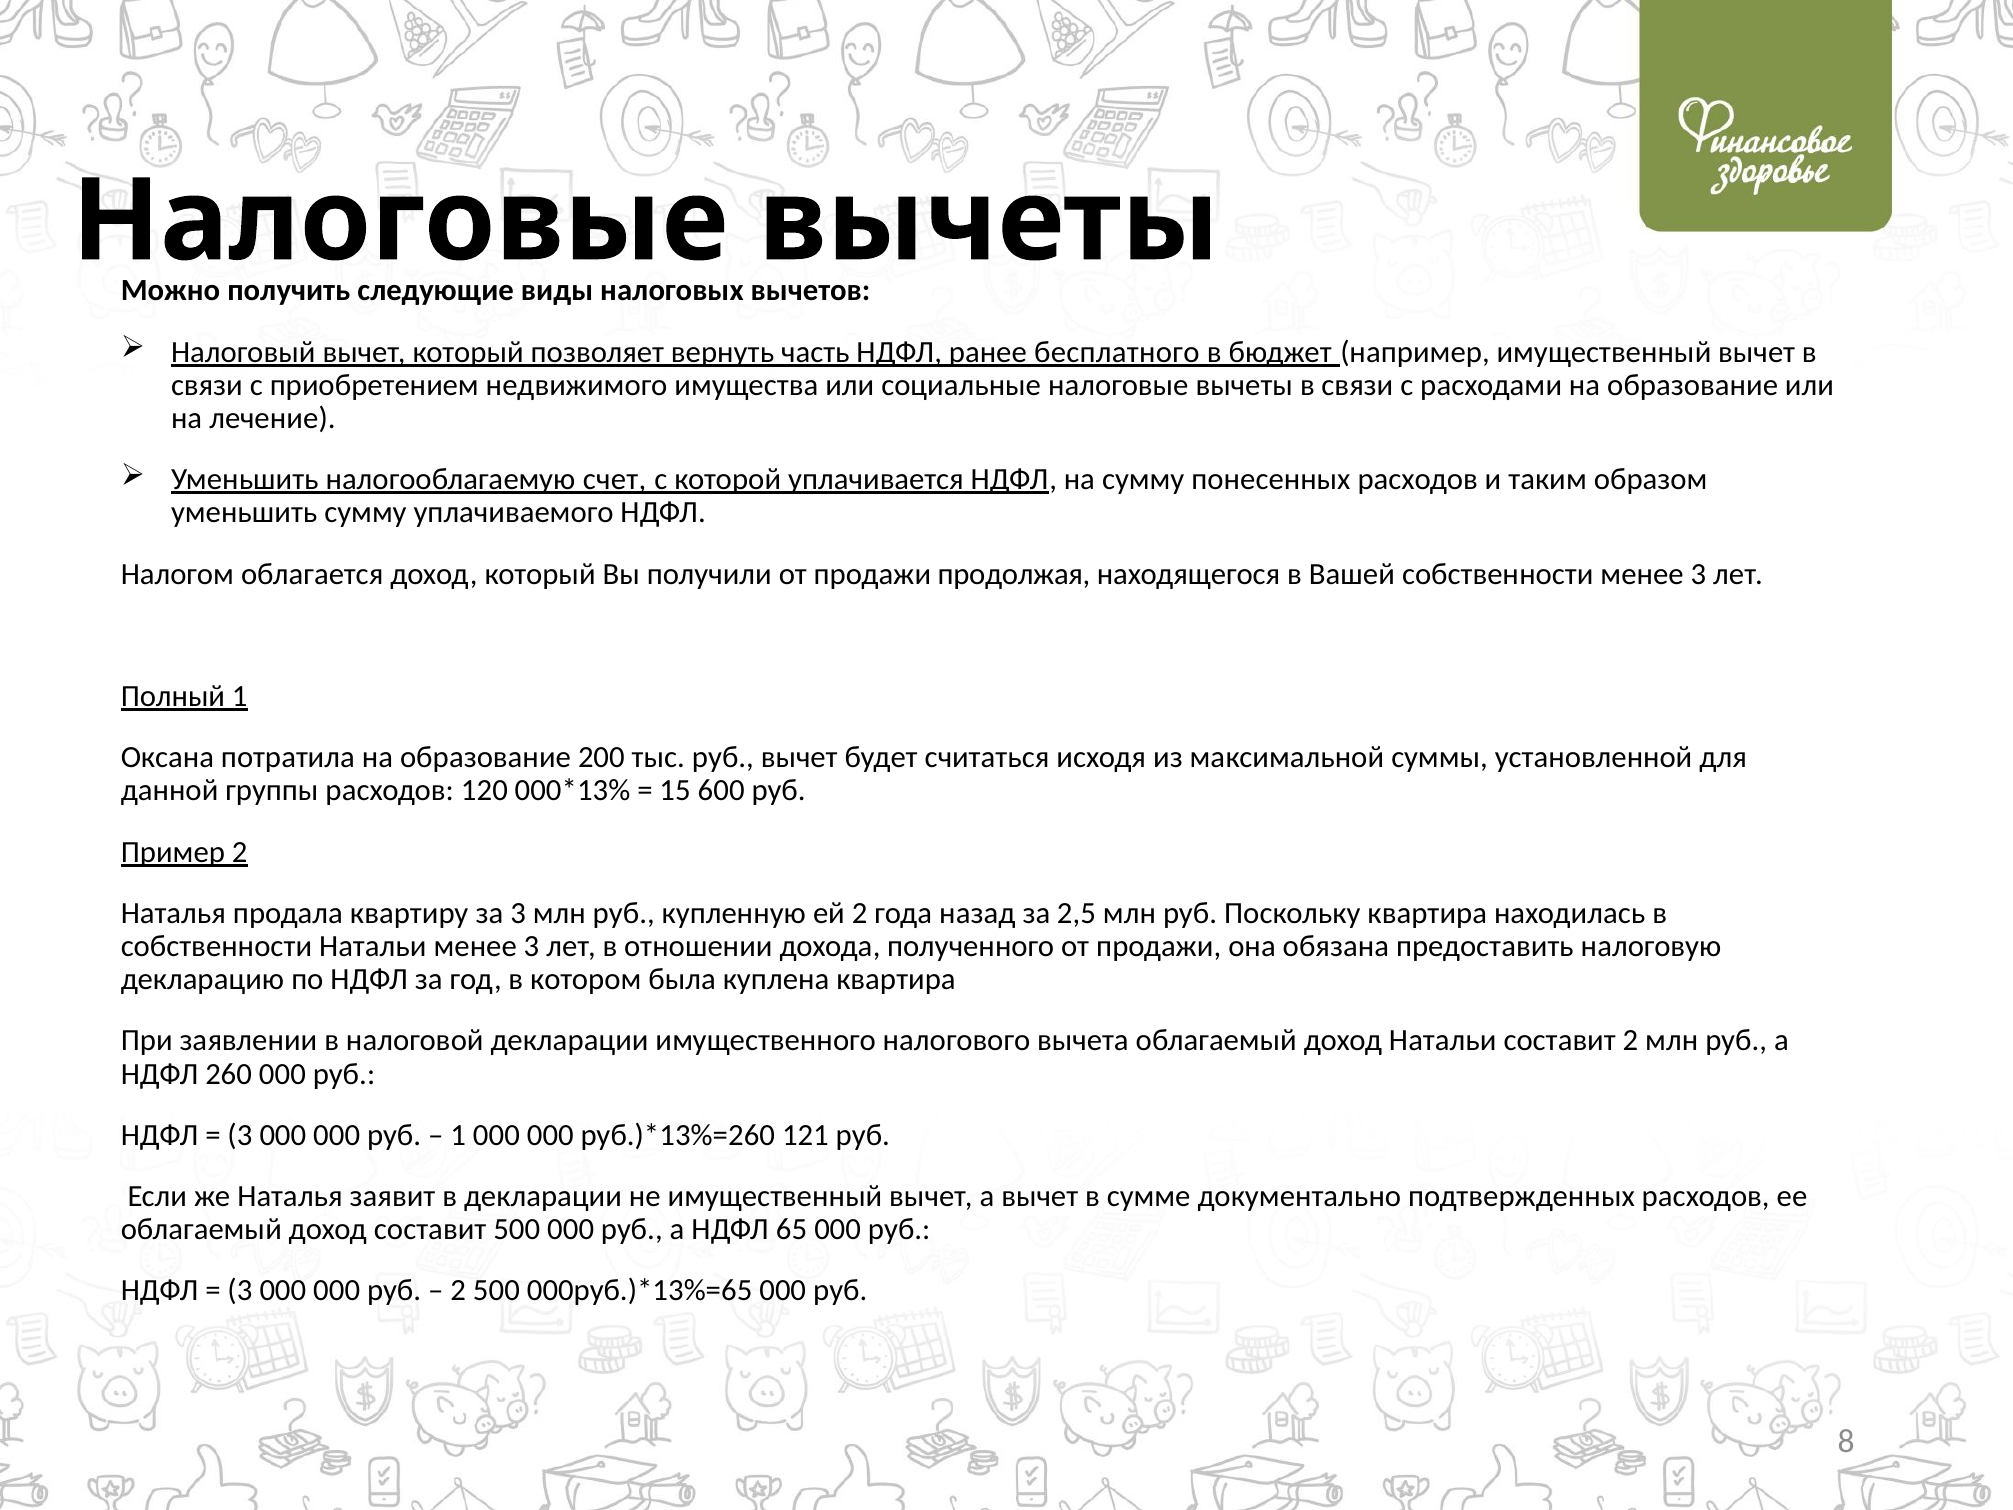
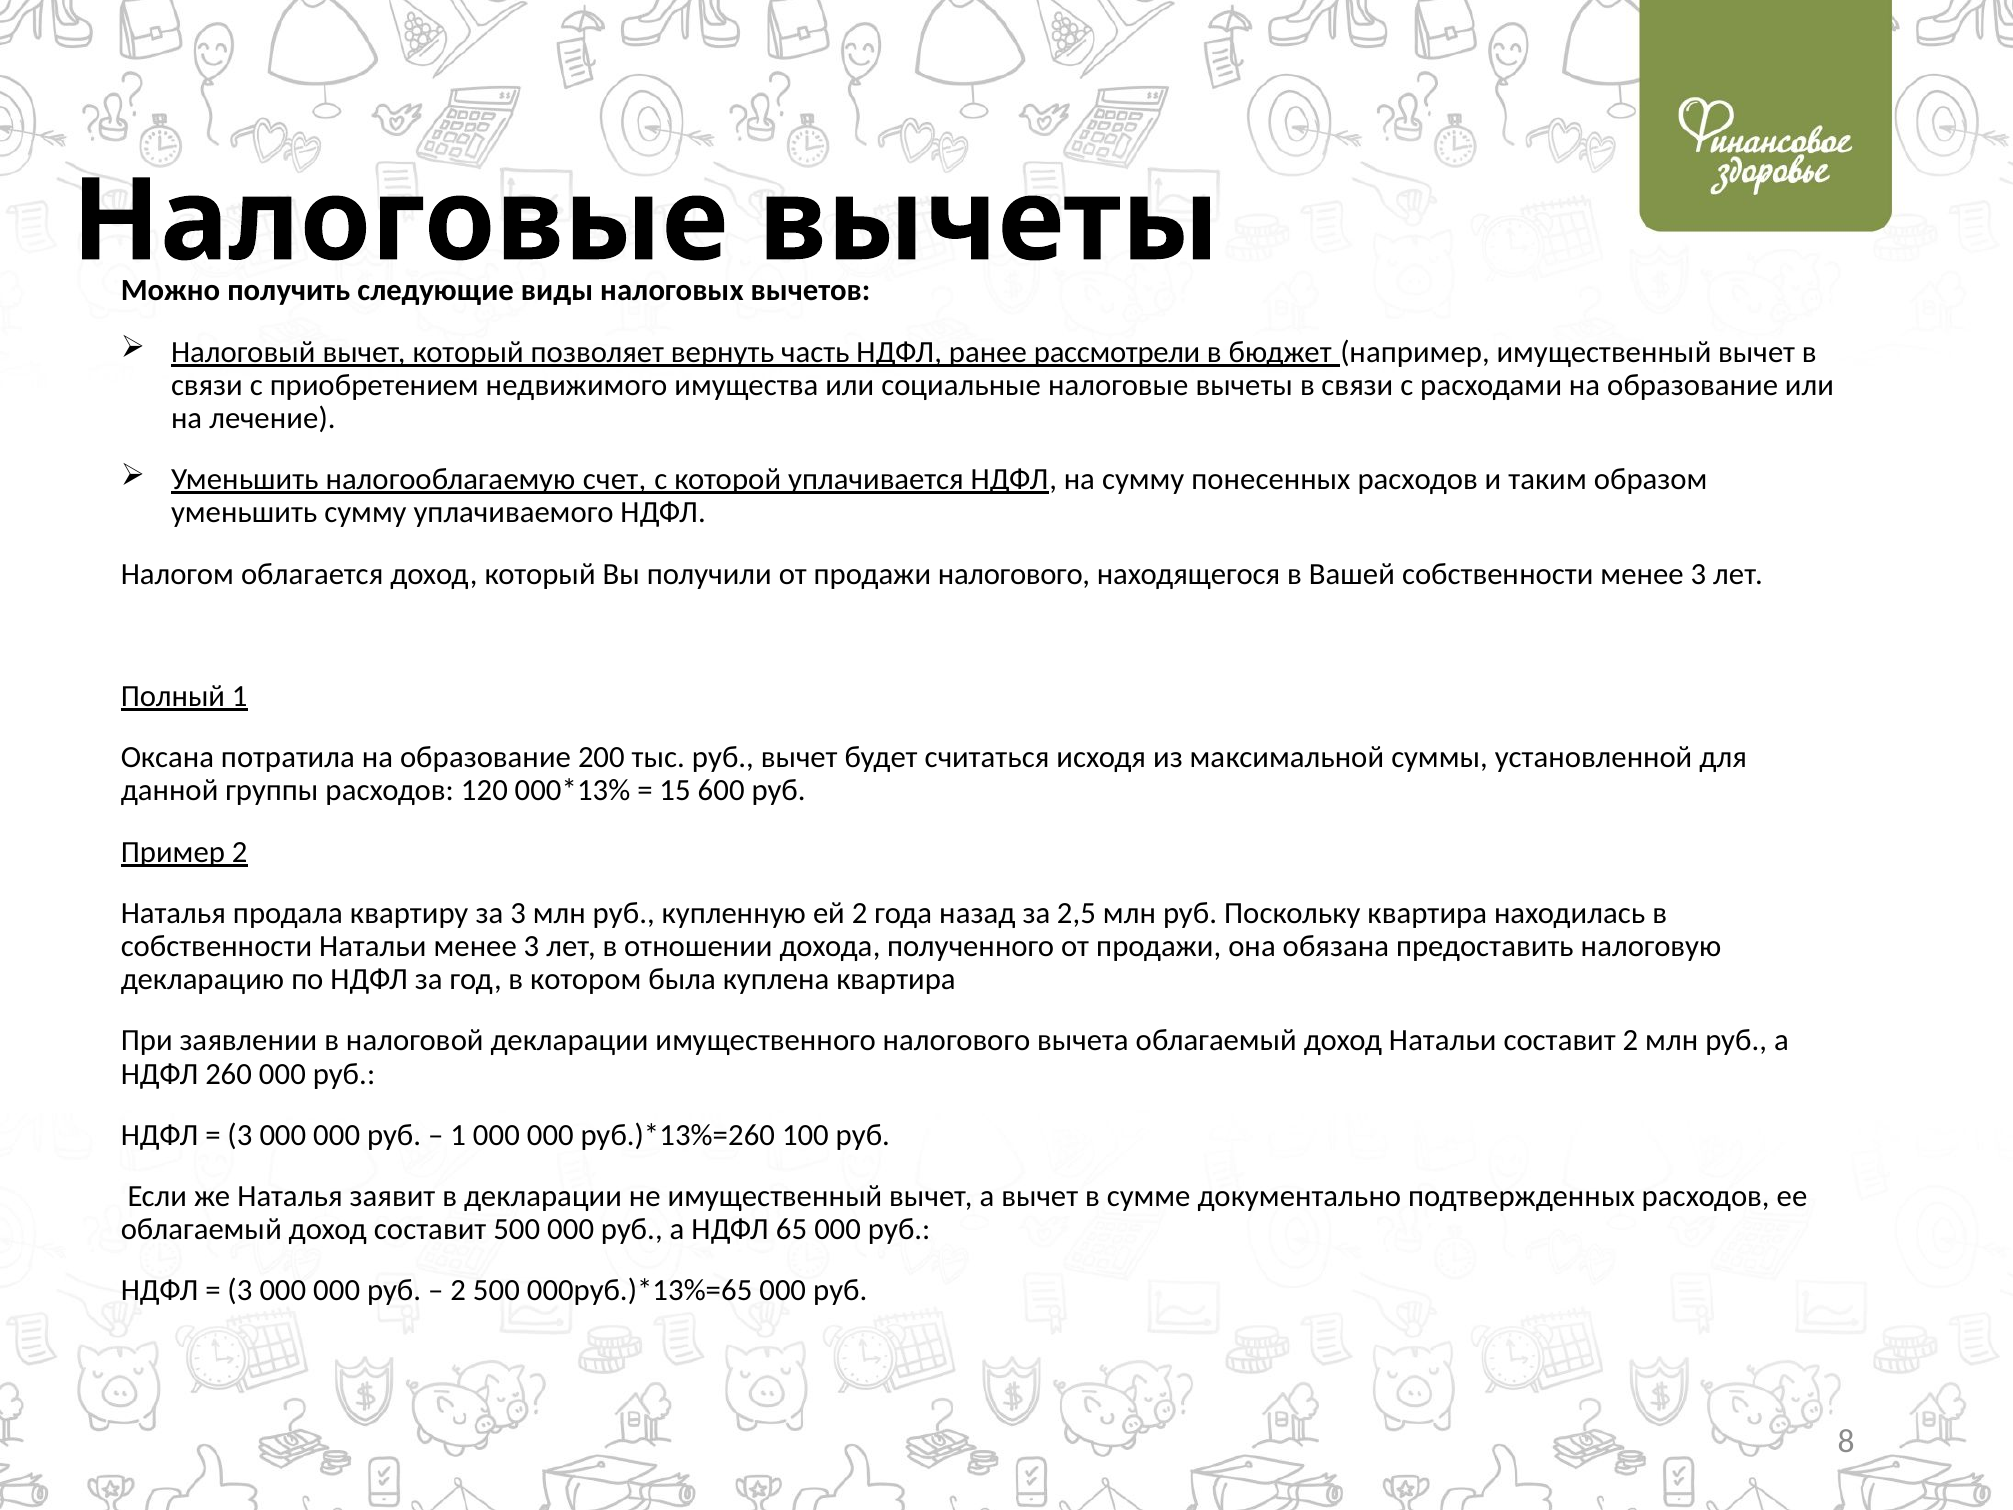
бесплатного: бесплатного -> рассмотрели
продажи продолжая: продолжая -> налогового
121: 121 -> 100
